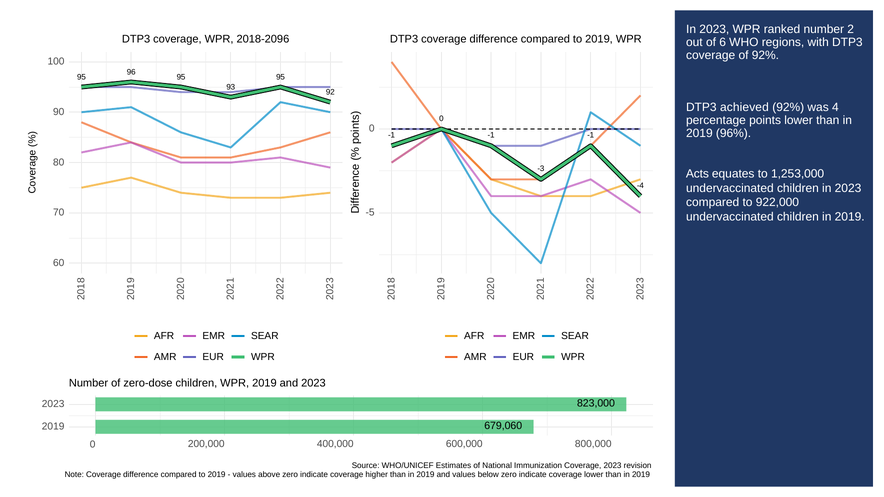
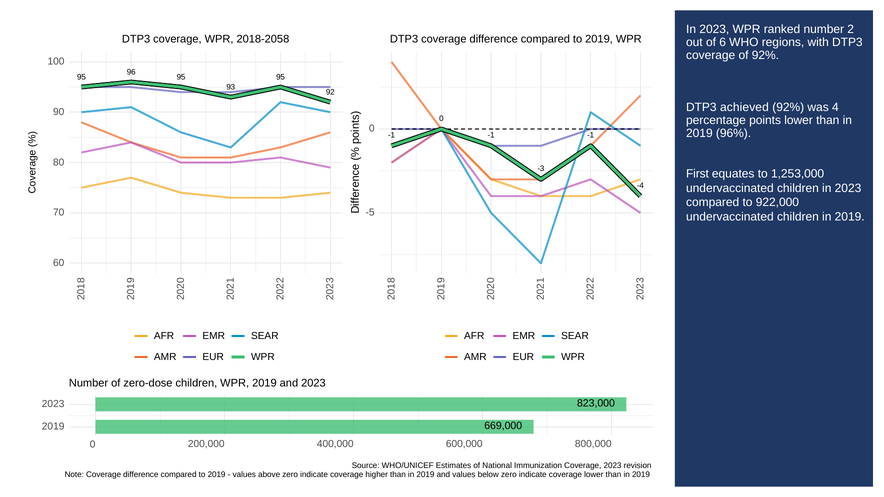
2018-2096: 2018-2096 -> 2018-2058
Acts: Acts -> First
679,060: 679,060 -> 669,000
